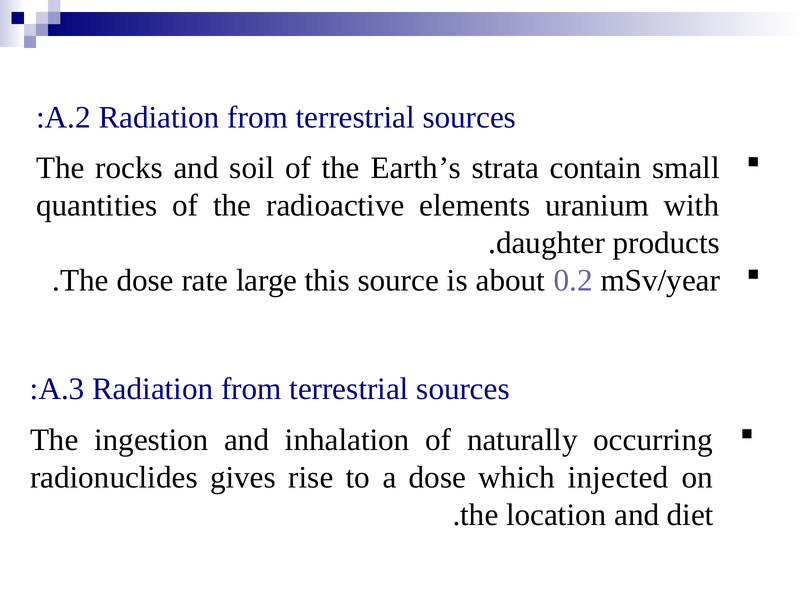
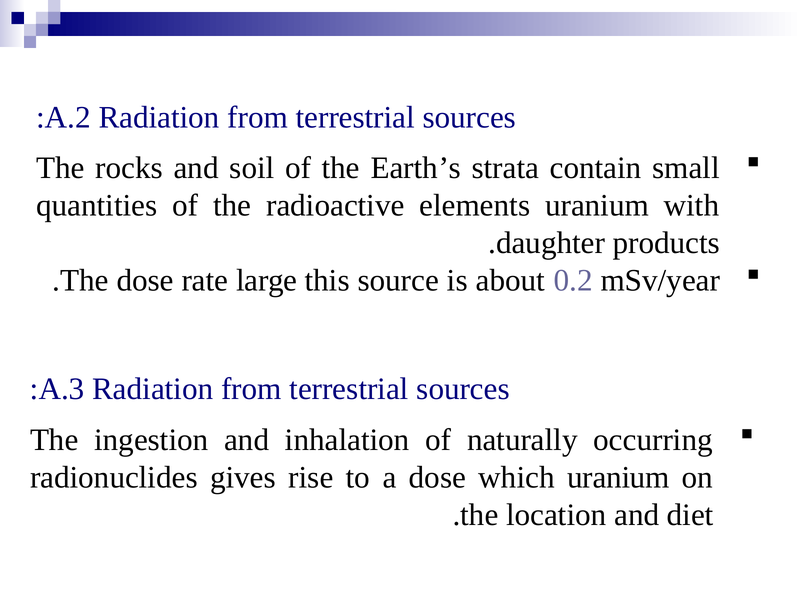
which injected: injected -> uranium
